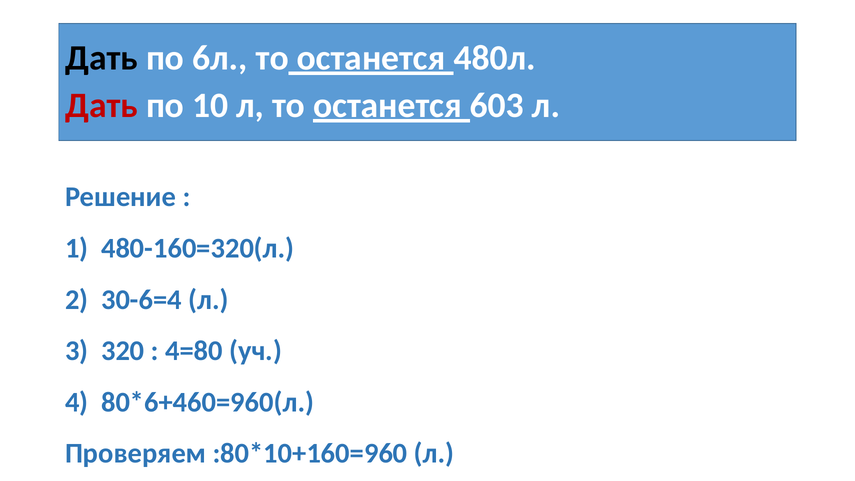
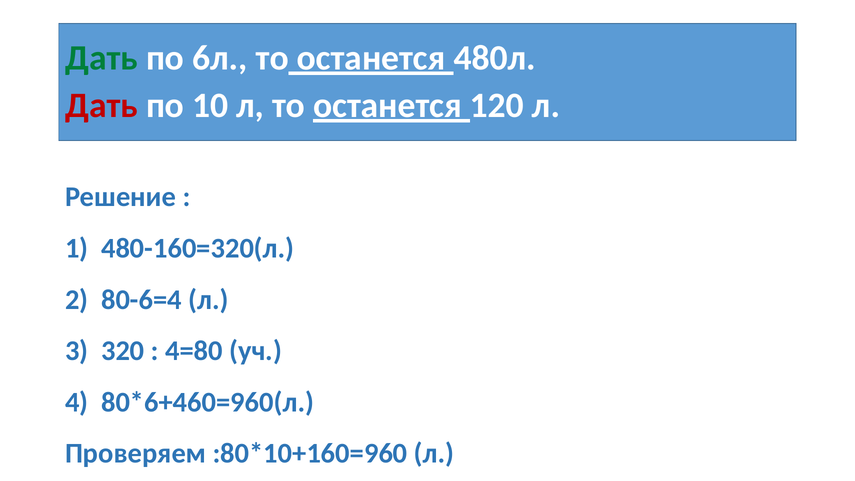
Дать at (102, 58) colour: black -> green
603: 603 -> 120
30-6=4: 30-6=4 -> 80-6=4
